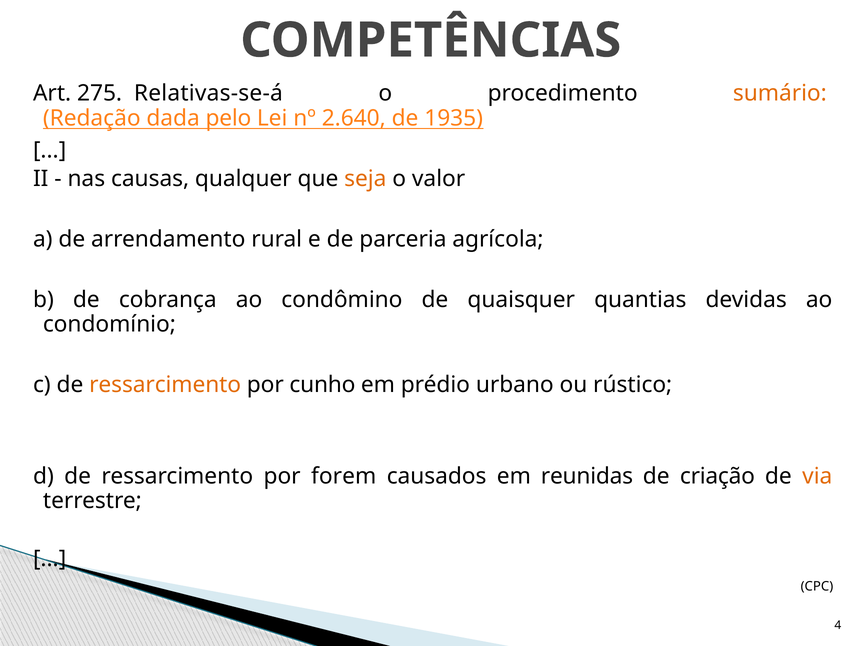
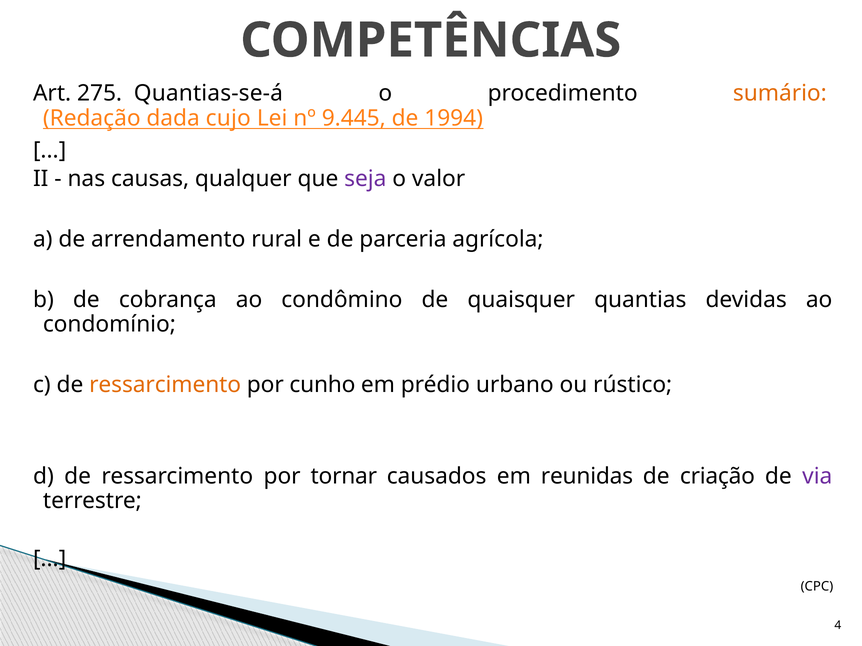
Relativas-se-á: Relativas-se-á -> Quantias-se-á
pelo: pelo -> cujo
2.640: 2.640 -> 9.445
1935: 1935 -> 1994
seja colour: orange -> purple
forem: forem -> tornar
via colour: orange -> purple
